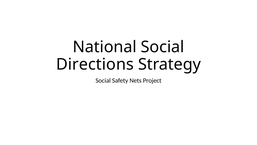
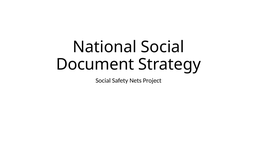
Directions: Directions -> Document
